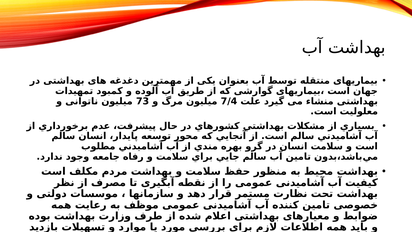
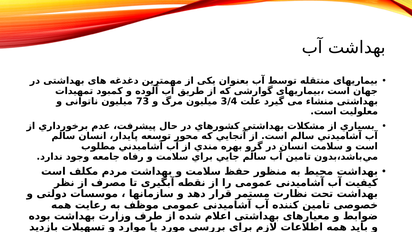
7/4: 7/4 -> 3/4
